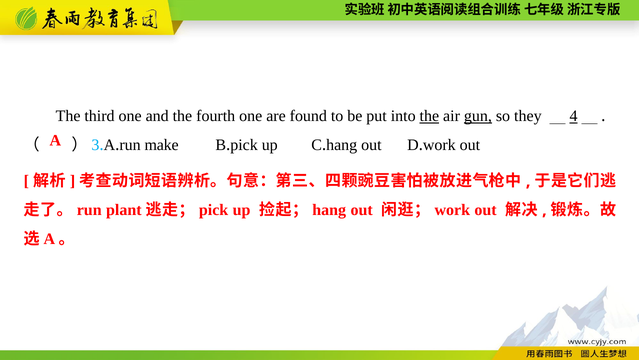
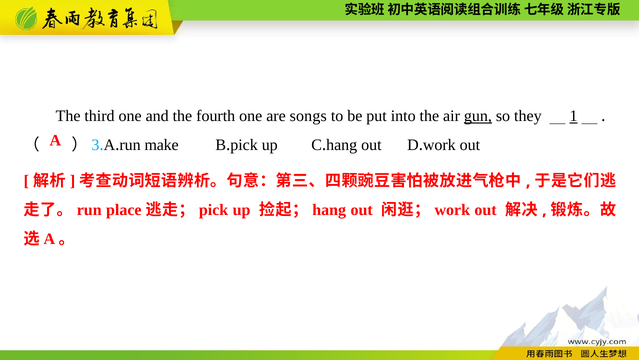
found: found -> songs
the at (429, 116) underline: present -> none
4: 4 -> 1
plant: plant -> place
